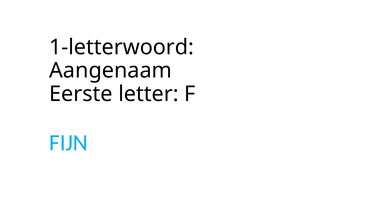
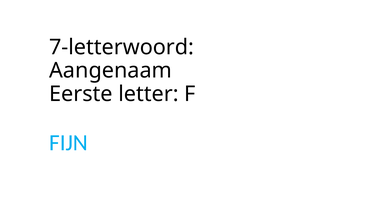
1-letterwoord: 1-letterwoord -> 7-letterwoord
